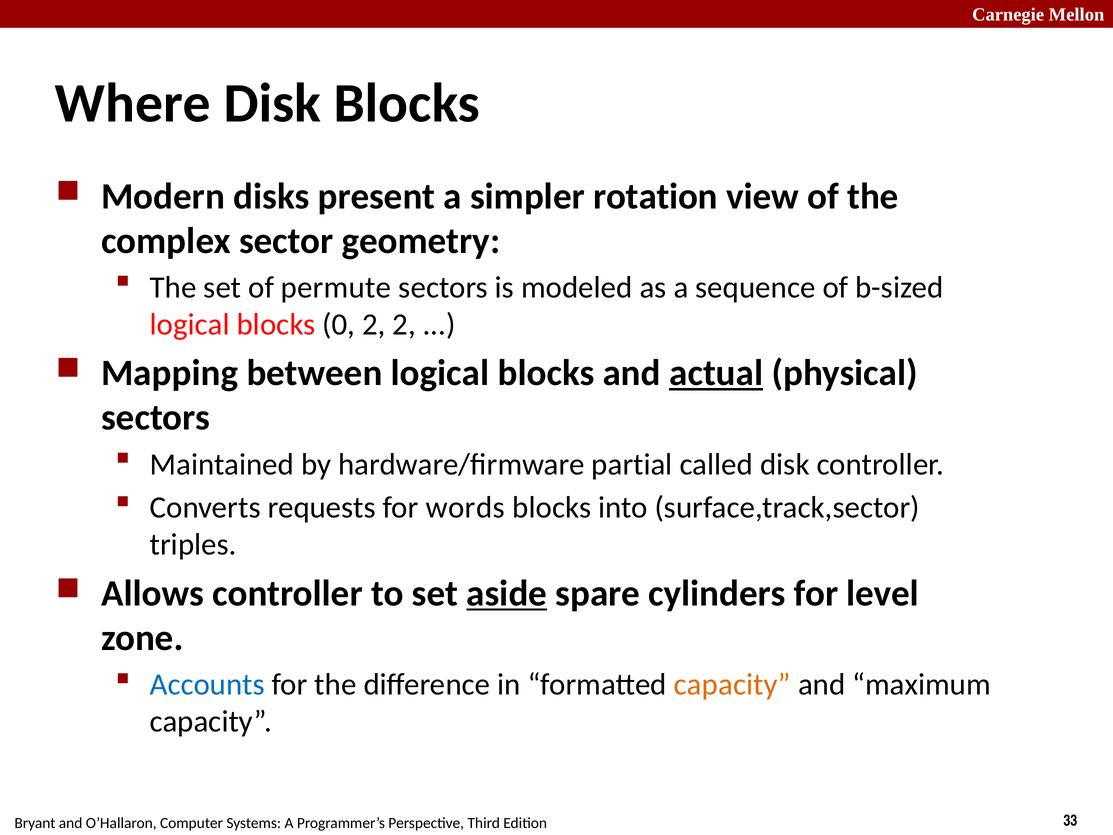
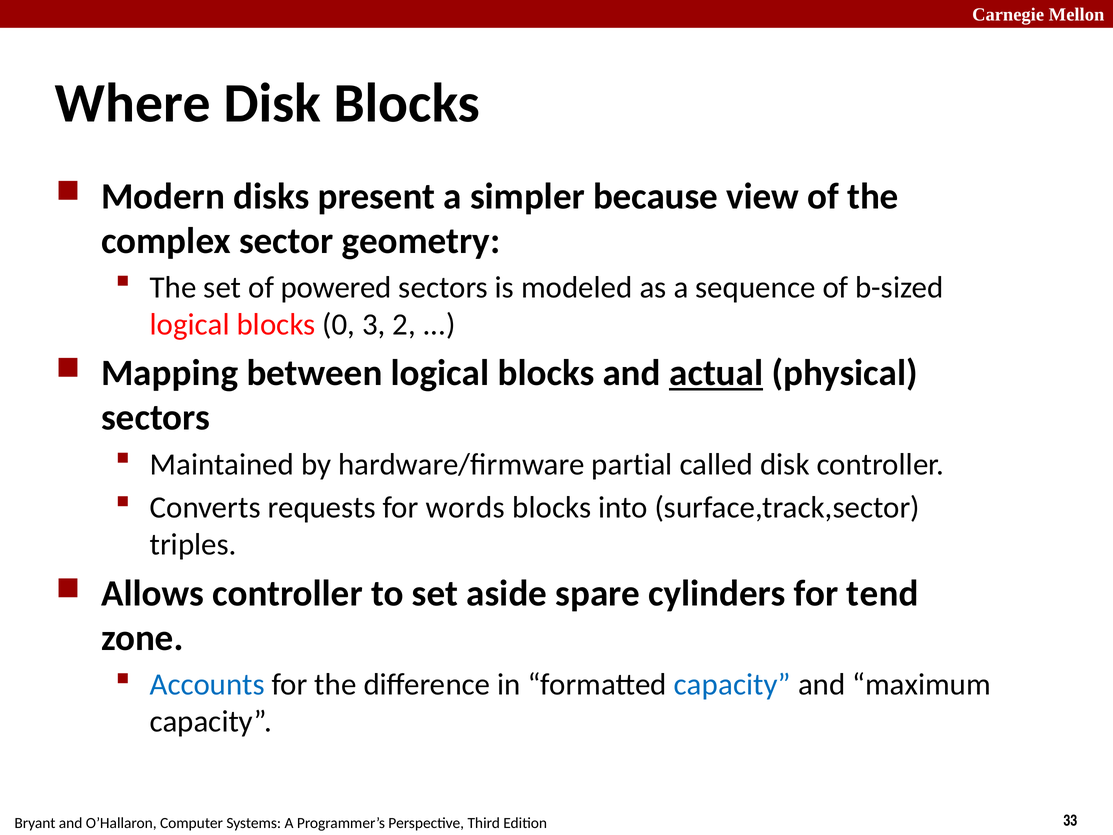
rotation: rotation -> because
permute: permute -> powered
0 2: 2 -> 3
aside underline: present -> none
level: level -> tend
capacity at (732, 684) colour: orange -> blue
